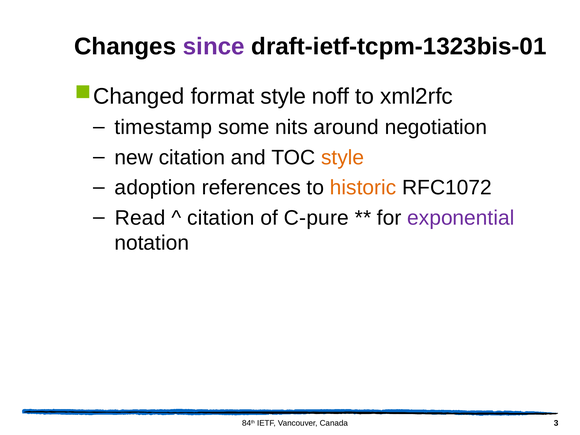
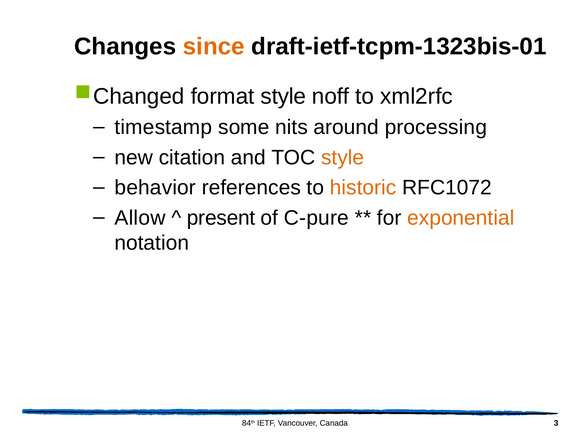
since colour: purple -> orange
negotiation: negotiation -> processing
adoption: adoption -> behavior
Read: Read -> Allow
citation at (221, 218): citation -> present
exponential colour: purple -> orange
